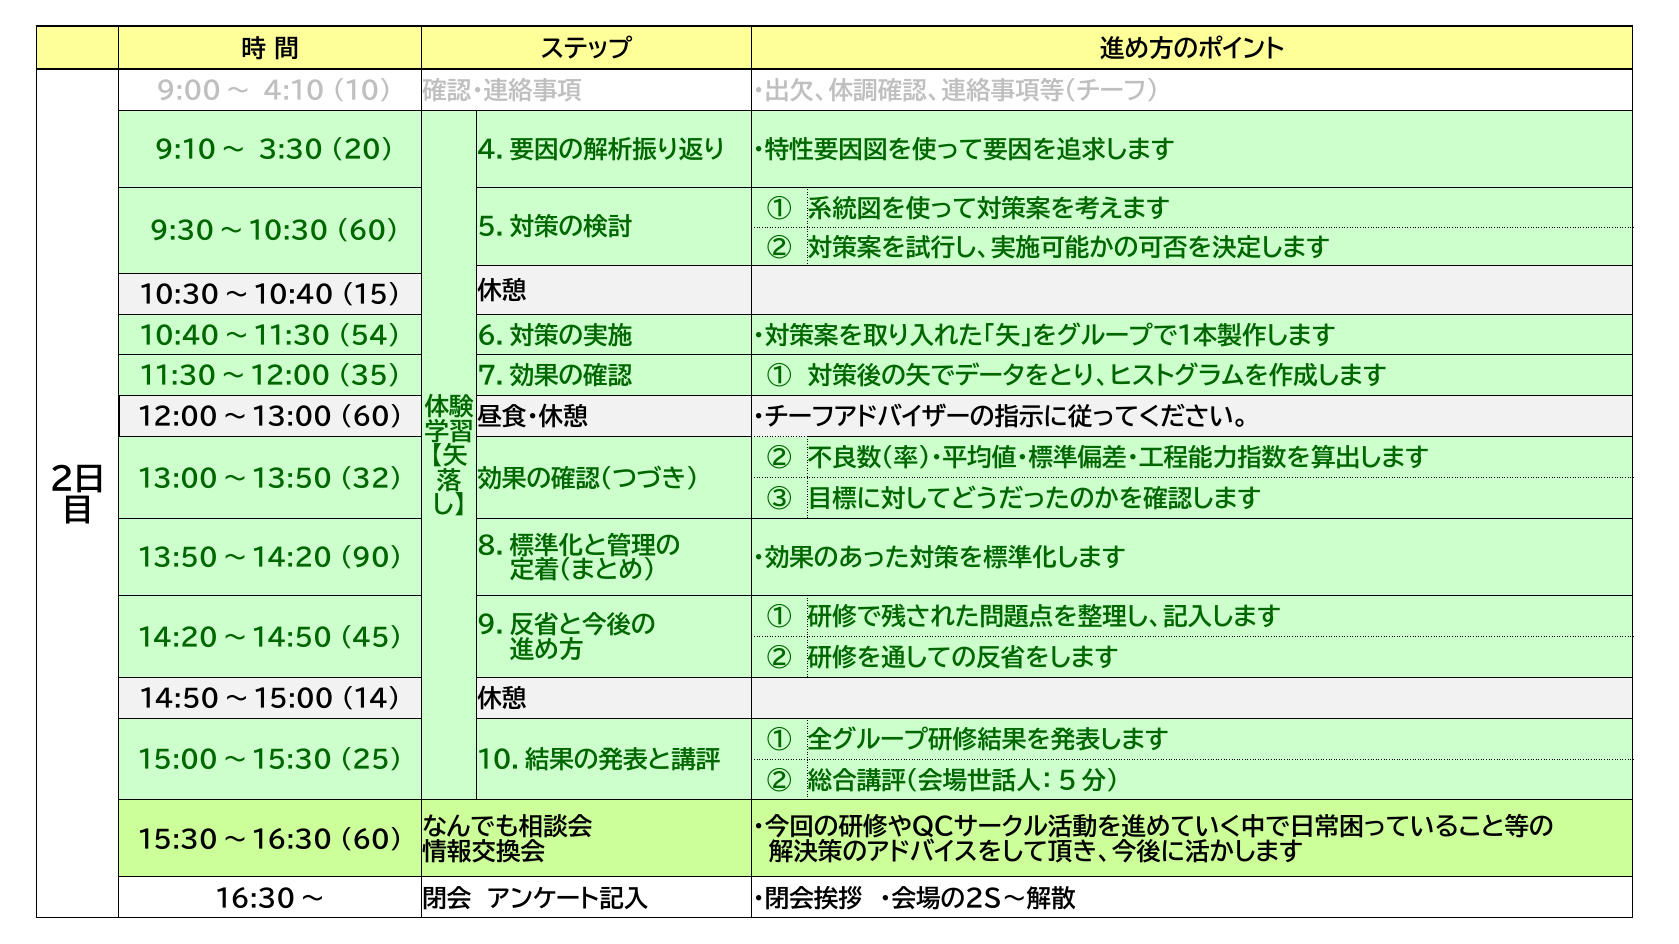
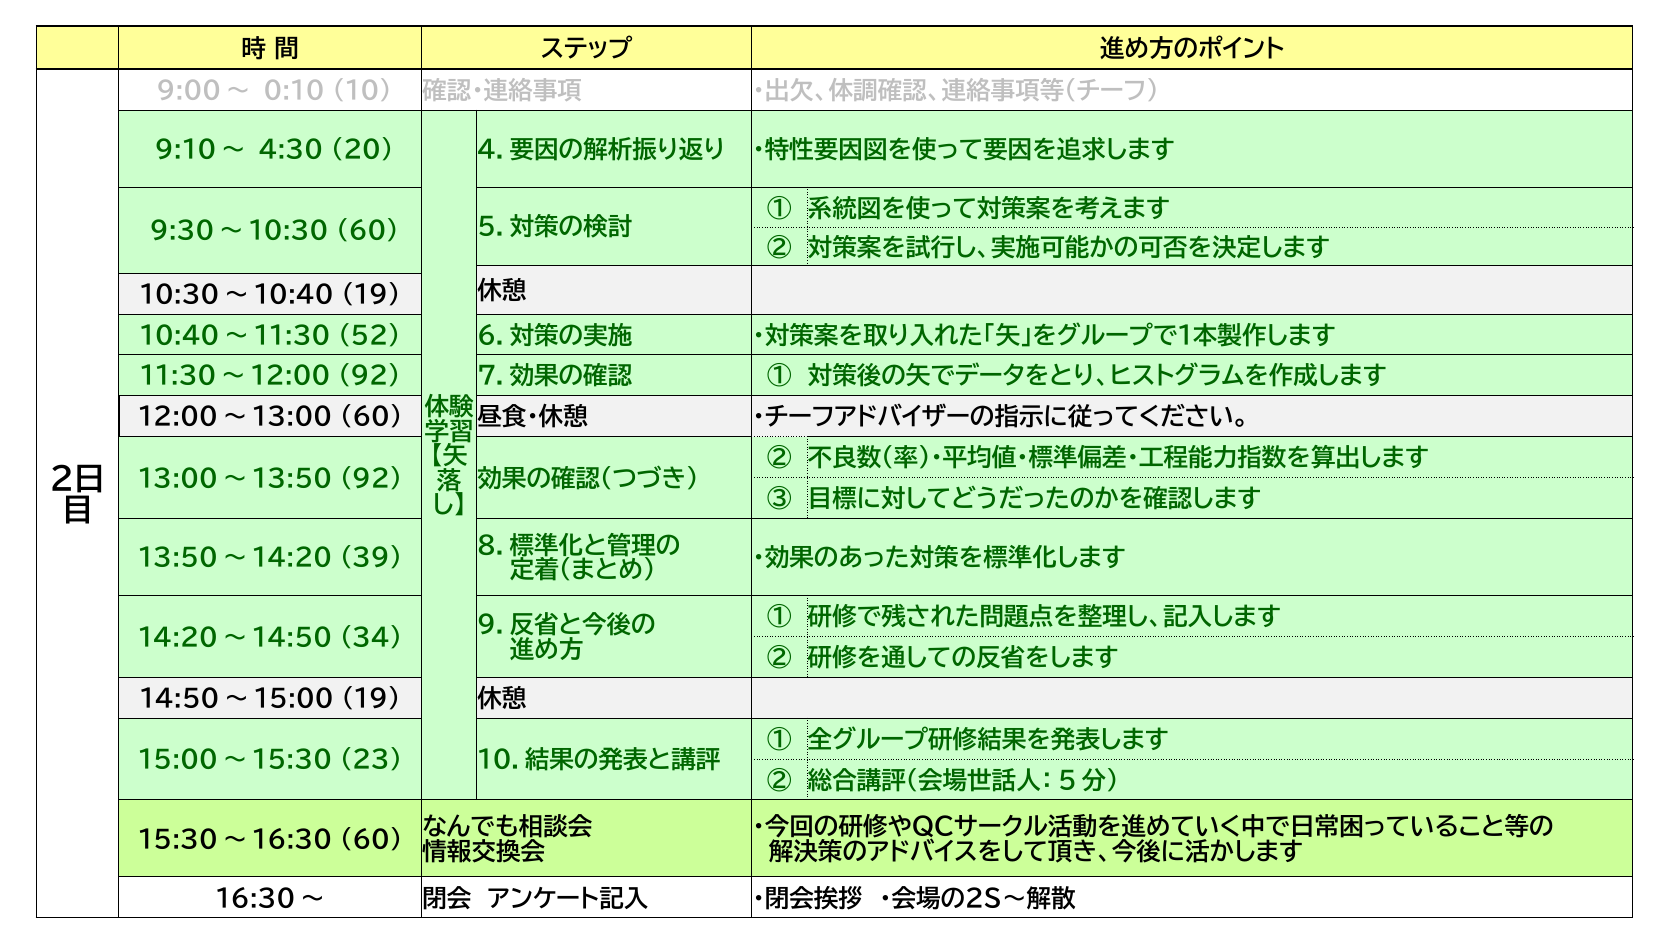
4:10: 4:10 -> 0:10
3:30: 3:30 -> 4:30
10:30～10:40 15: 15 -> 19
54: 54 -> 52
11:30～12:00 35: 35 -> 92
13:00～13:50 32: 32 -> 92
90: 90 -> 39
45: 45 -> 34
14:50～15:00 14: 14 -> 19
25: 25 -> 23
